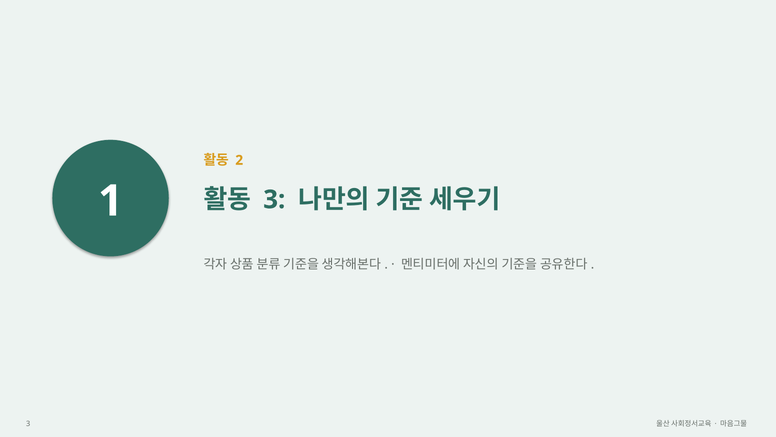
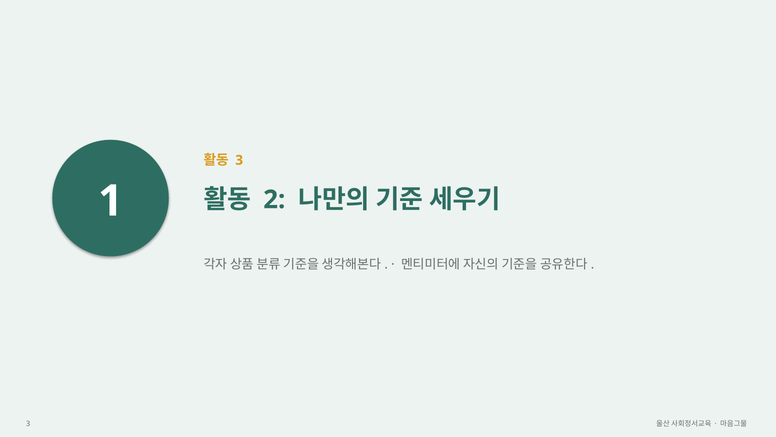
2 at (239, 160): 2 -> 3
3 at (274, 199): 3 -> 2
